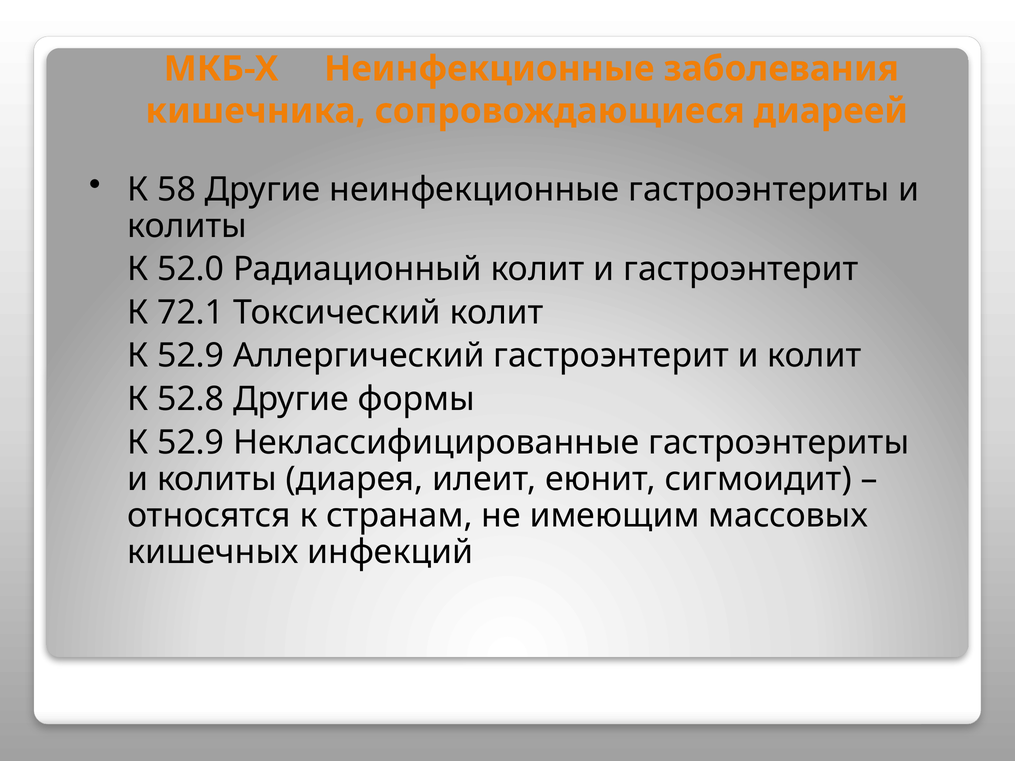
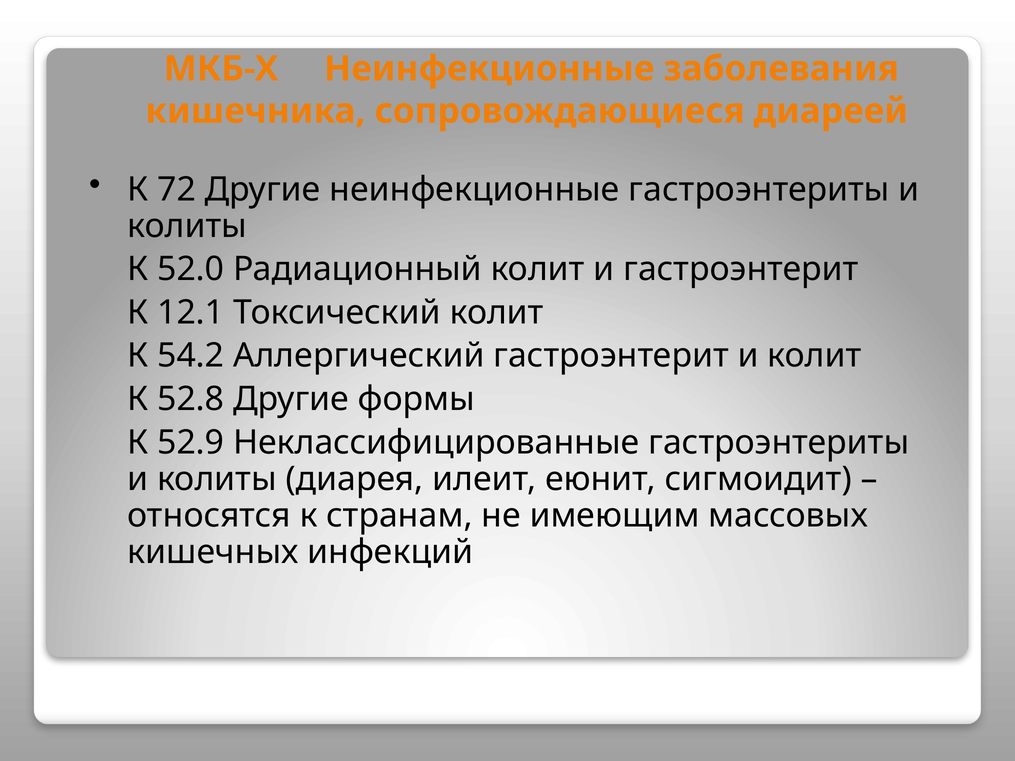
58: 58 -> 72
72.1: 72.1 -> 12.1
52.9 at (191, 356): 52.9 -> 54.2
